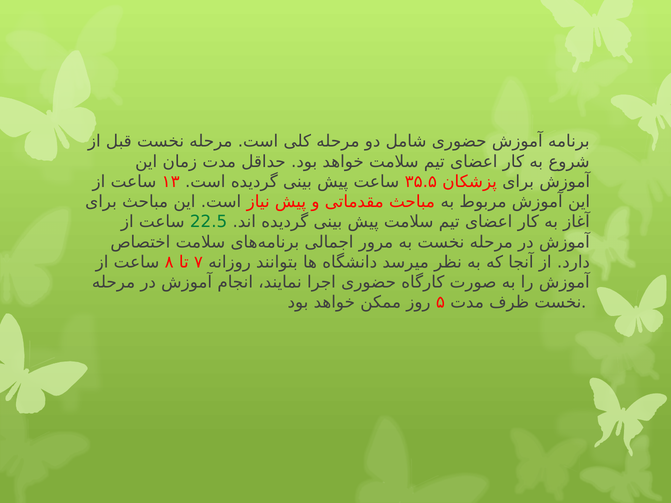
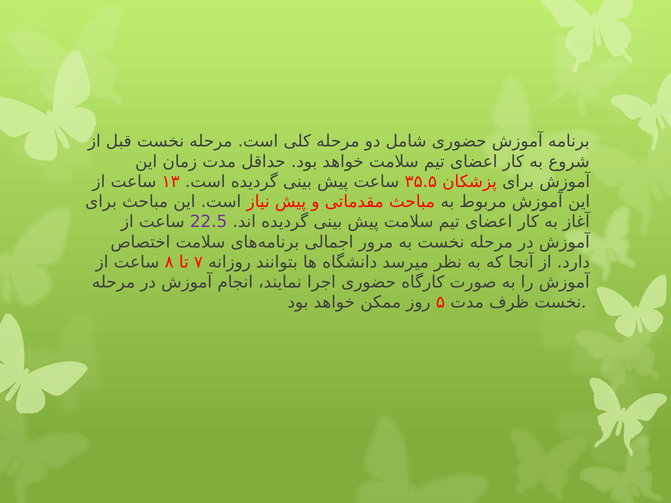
22.5 colour: green -> purple
